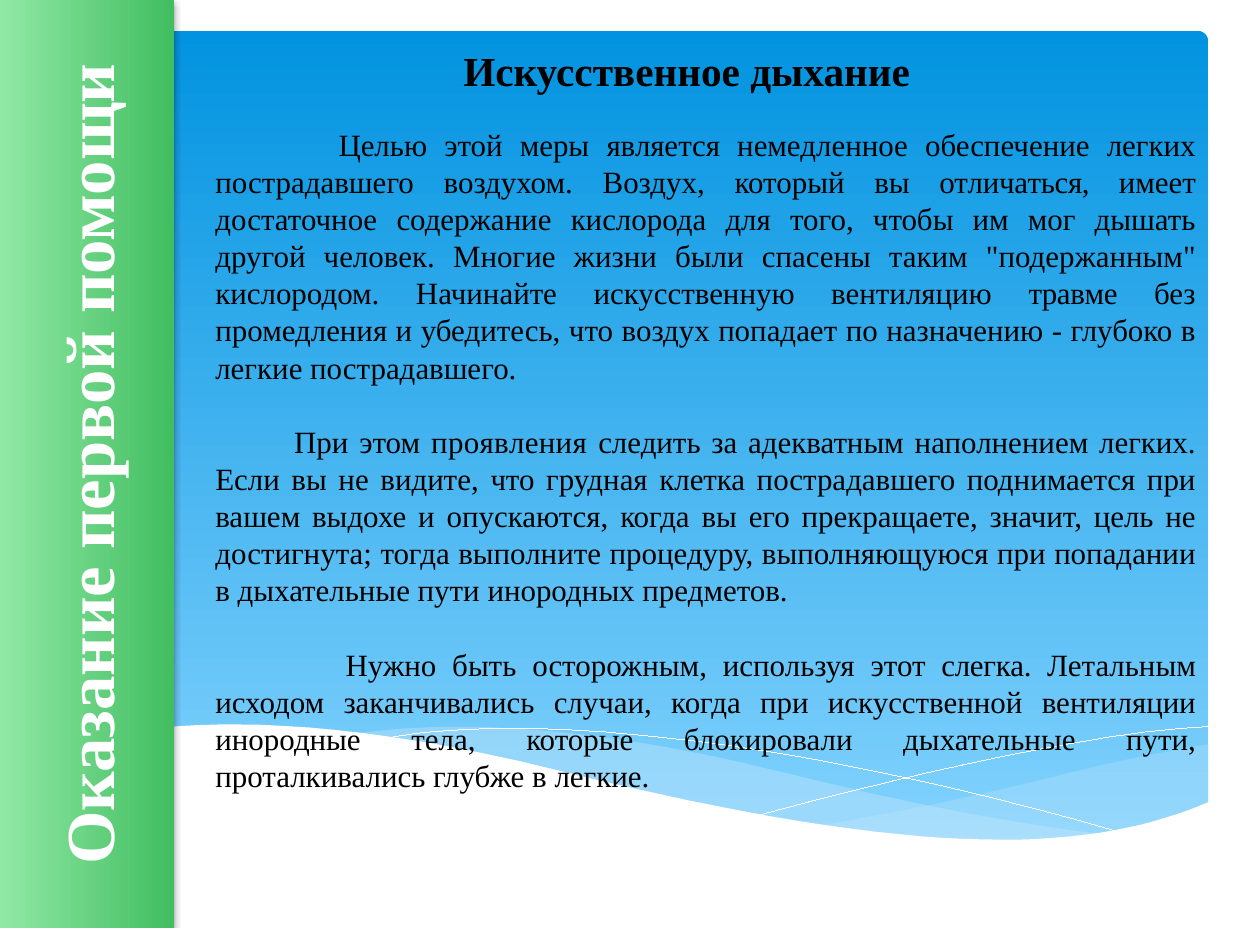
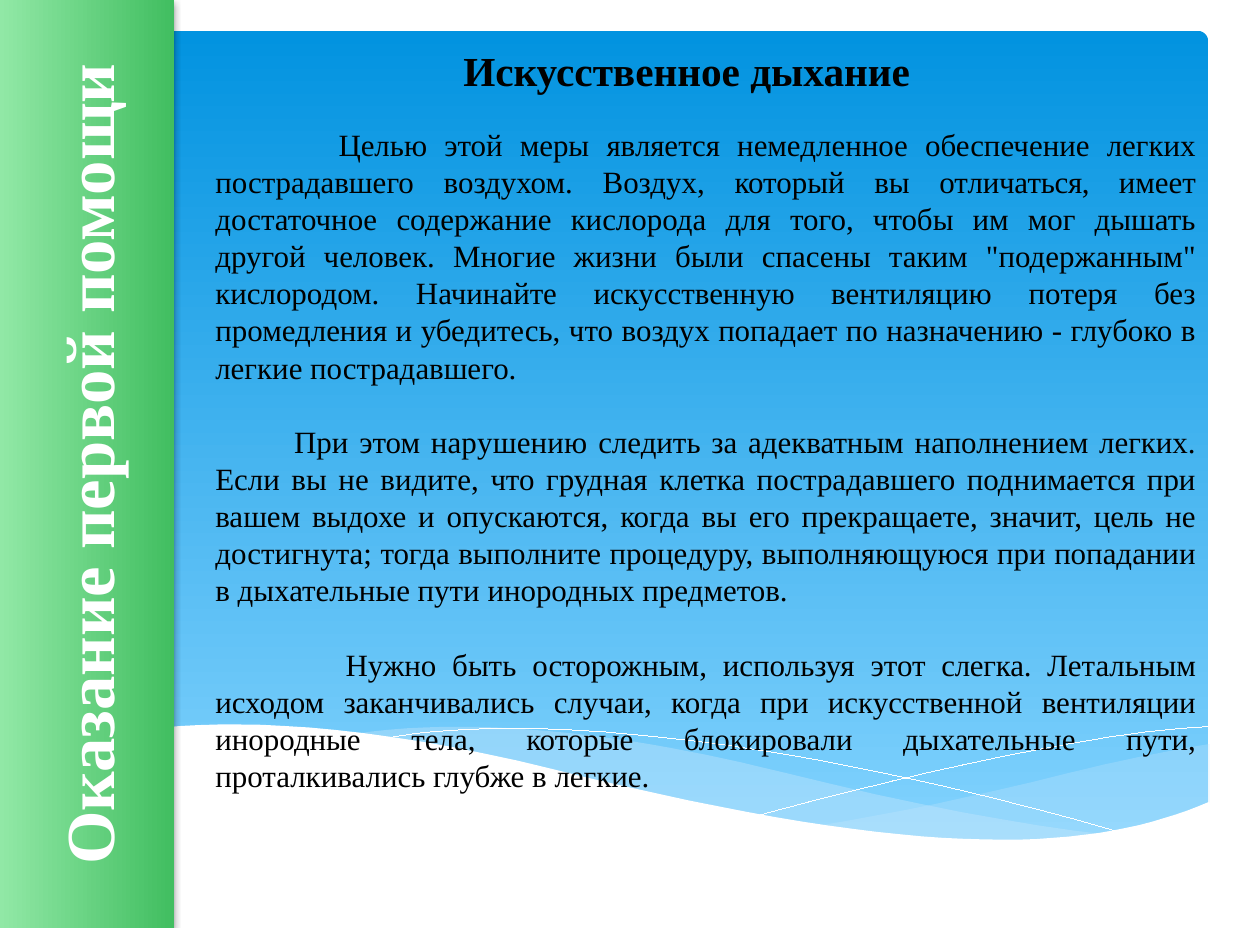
травме: травме -> потеря
проявления: проявления -> нарушению
